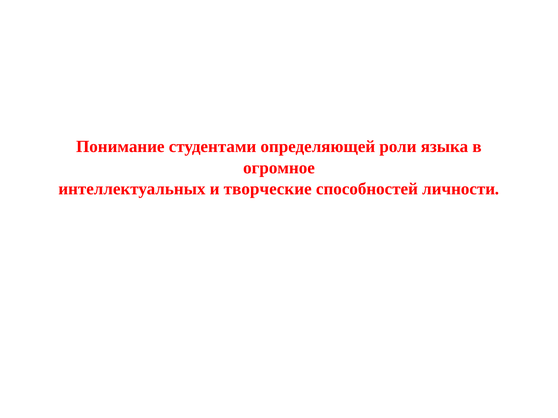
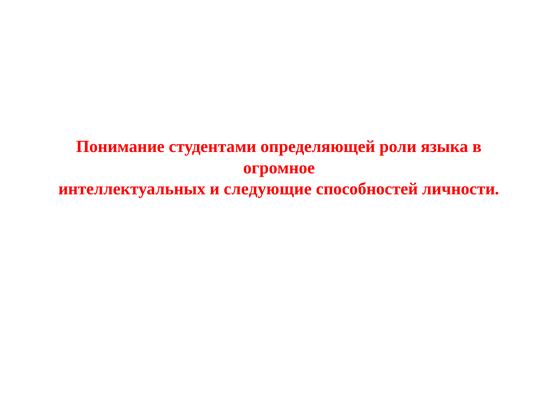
творческие: творческие -> следующие
